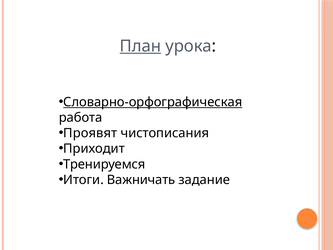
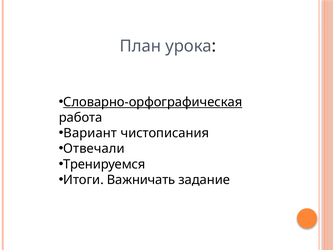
План underline: present -> none
Проявят: Проявят -> Вариант
Приходит: Приходит -> Отвечали
